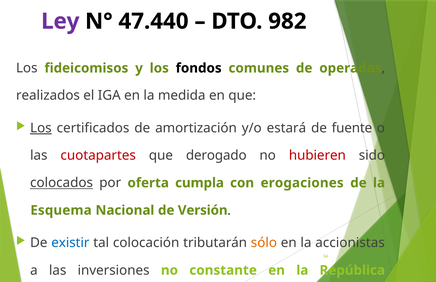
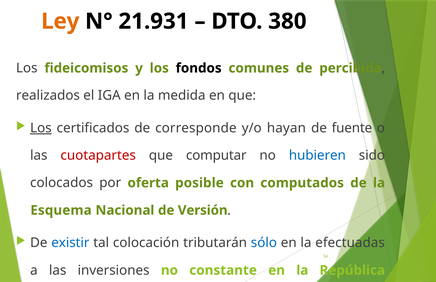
Ley colour: purple -> orange
47.440: 47.440 -> 21.931
982: 982 -> 380
operadas: operadas -> percibida
amortización: amortización -> corresponde
estará: estará -> hayan
derogado: derogado -> computar
hubieren colour: red -> blue
colocados underline: present -> none
cumpla: cumpla -> posible
erogaciones: erogaciones -> computados
sólo colour: orange -> blue
accionistas: accionistas -> efectuadas
